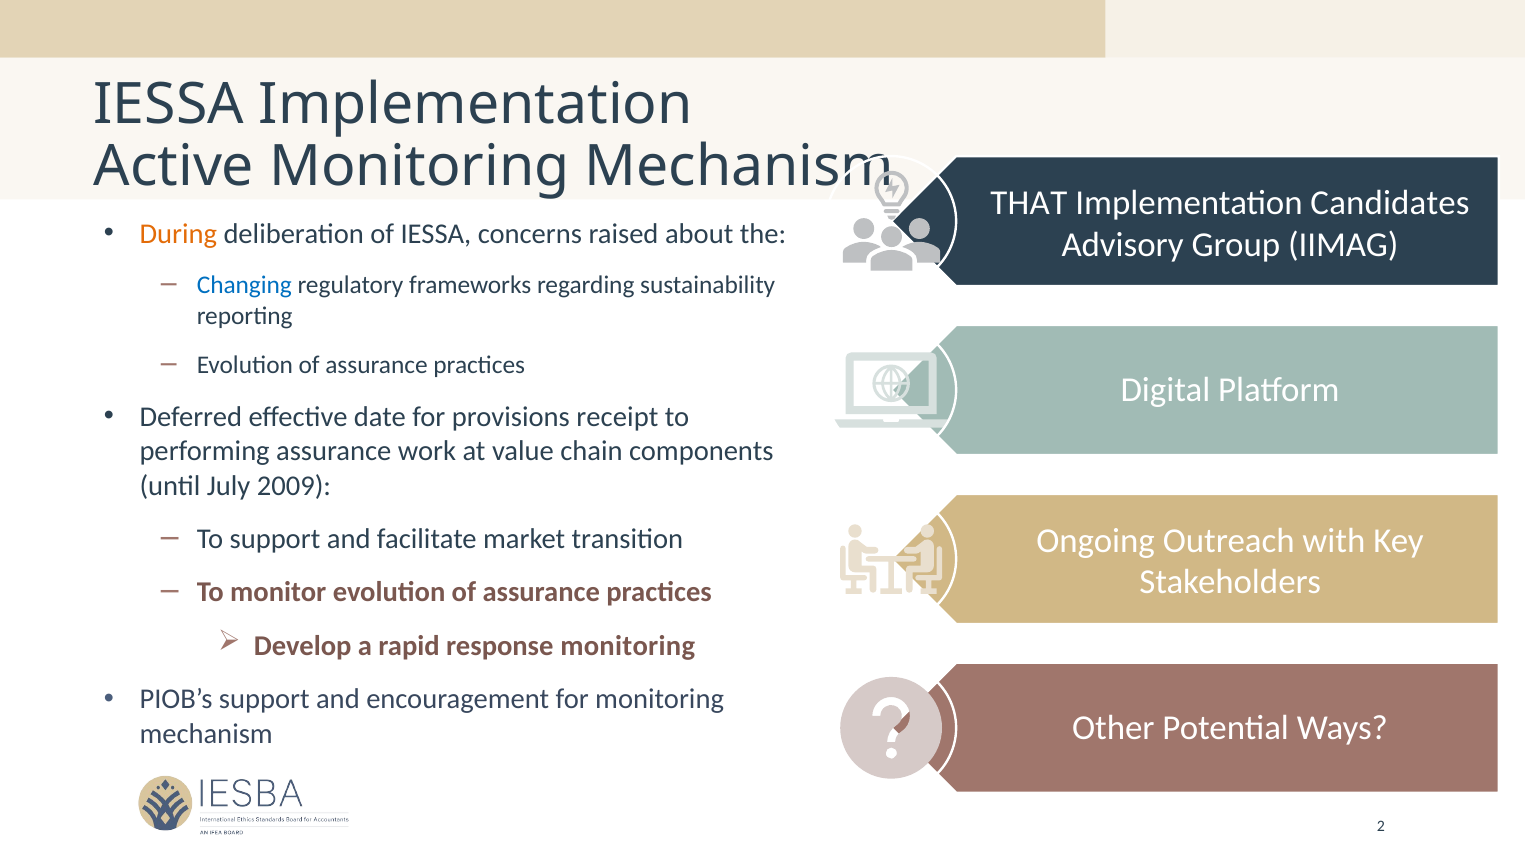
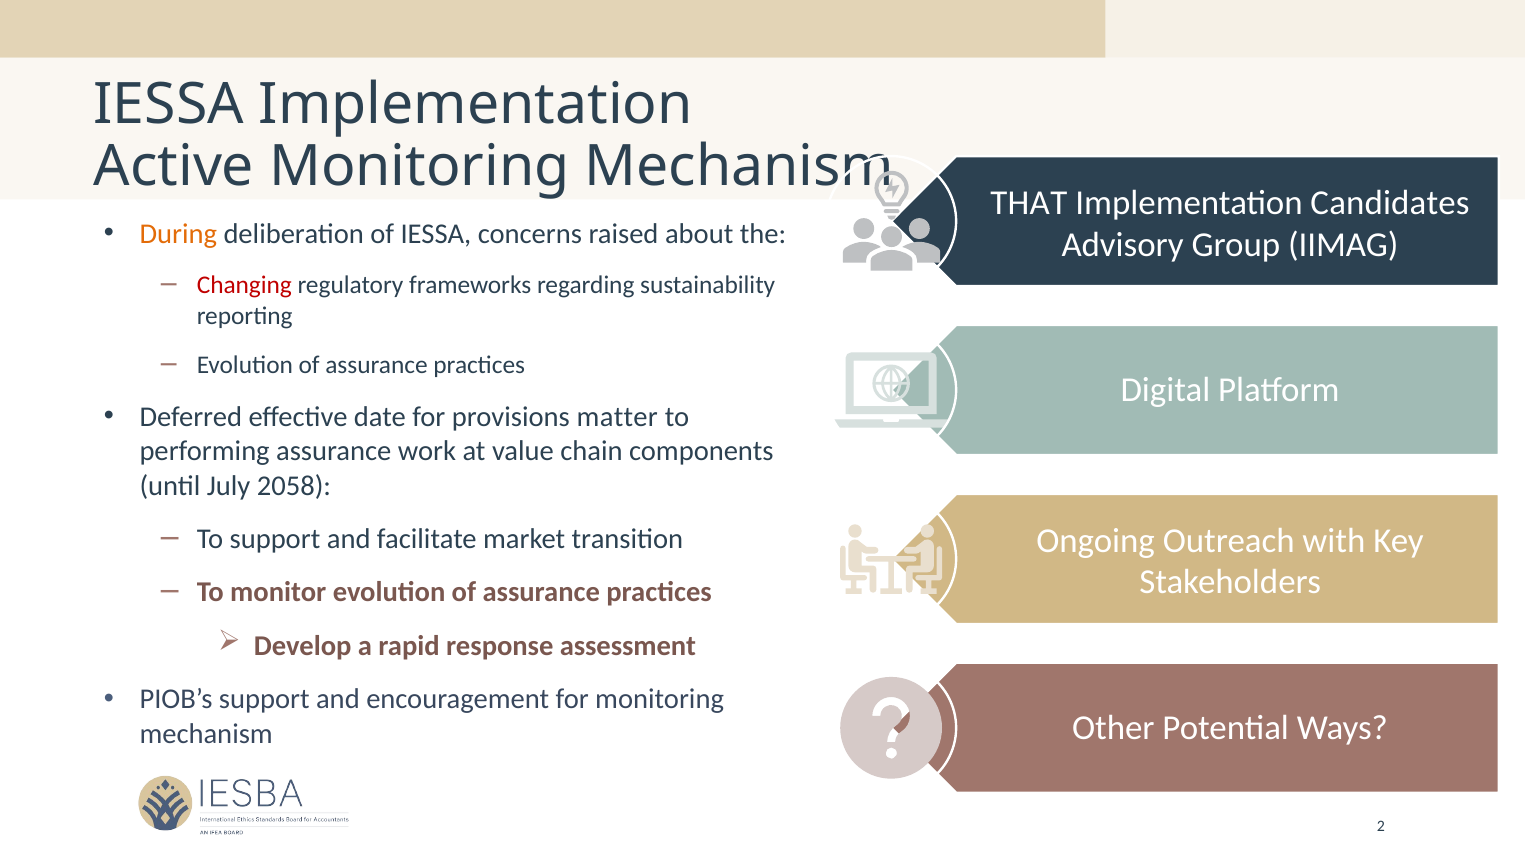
Changing colour: blue -> red
receipt: receipt -> matter
2009: 2009 -> 2058
response monitoring: monitoring -> assessment
